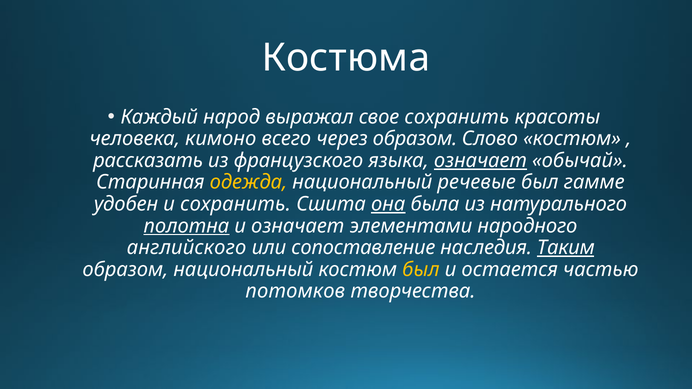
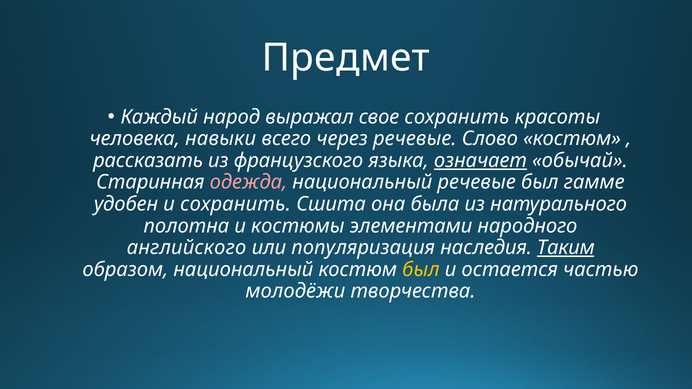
Костюма: Костюма -> Предмет
кимоно: кимоно -> навыки
через образом: образом -> речевые
одежда colour: yellow -> pink
она underline: present -> none
полотна underline: present -> none
и означает: означает -> костюмы
сопоставление: сопоставление -> популяризация
потомков: потомков -> молодёжи
